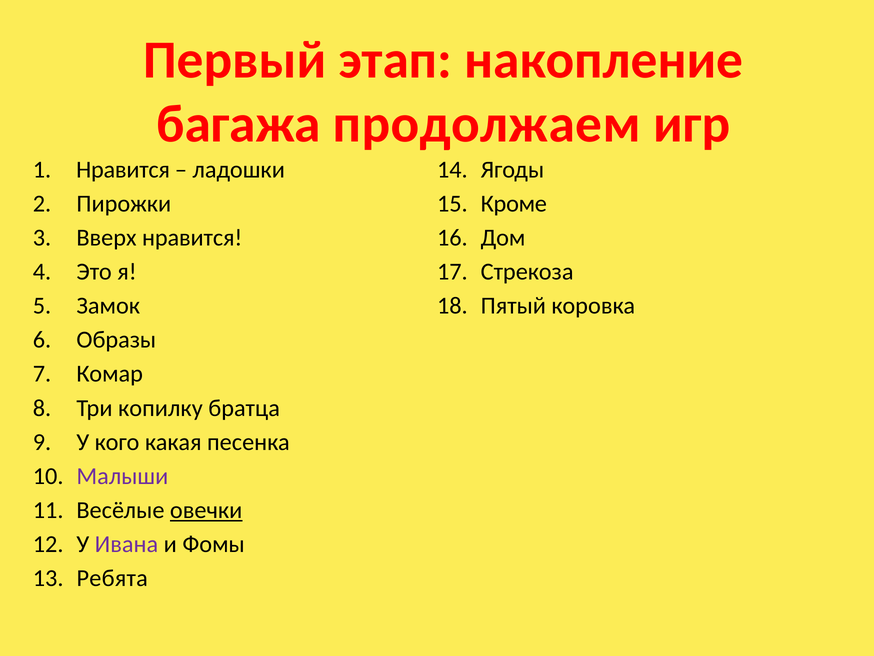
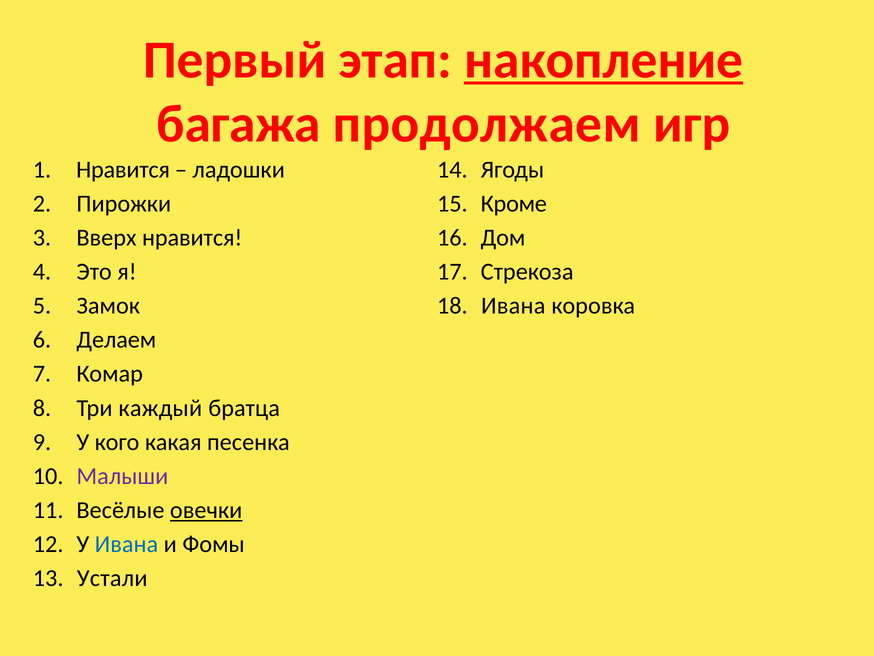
накопление underline: none -> present
Пятый at (513, 306): Пятый -> Ивана
Образы: Образы -> Делаем
копилку: копилку -> каждый
Ивана at (126, 544) colour: purple -> blue
Ребята: Ребята -> Устали
